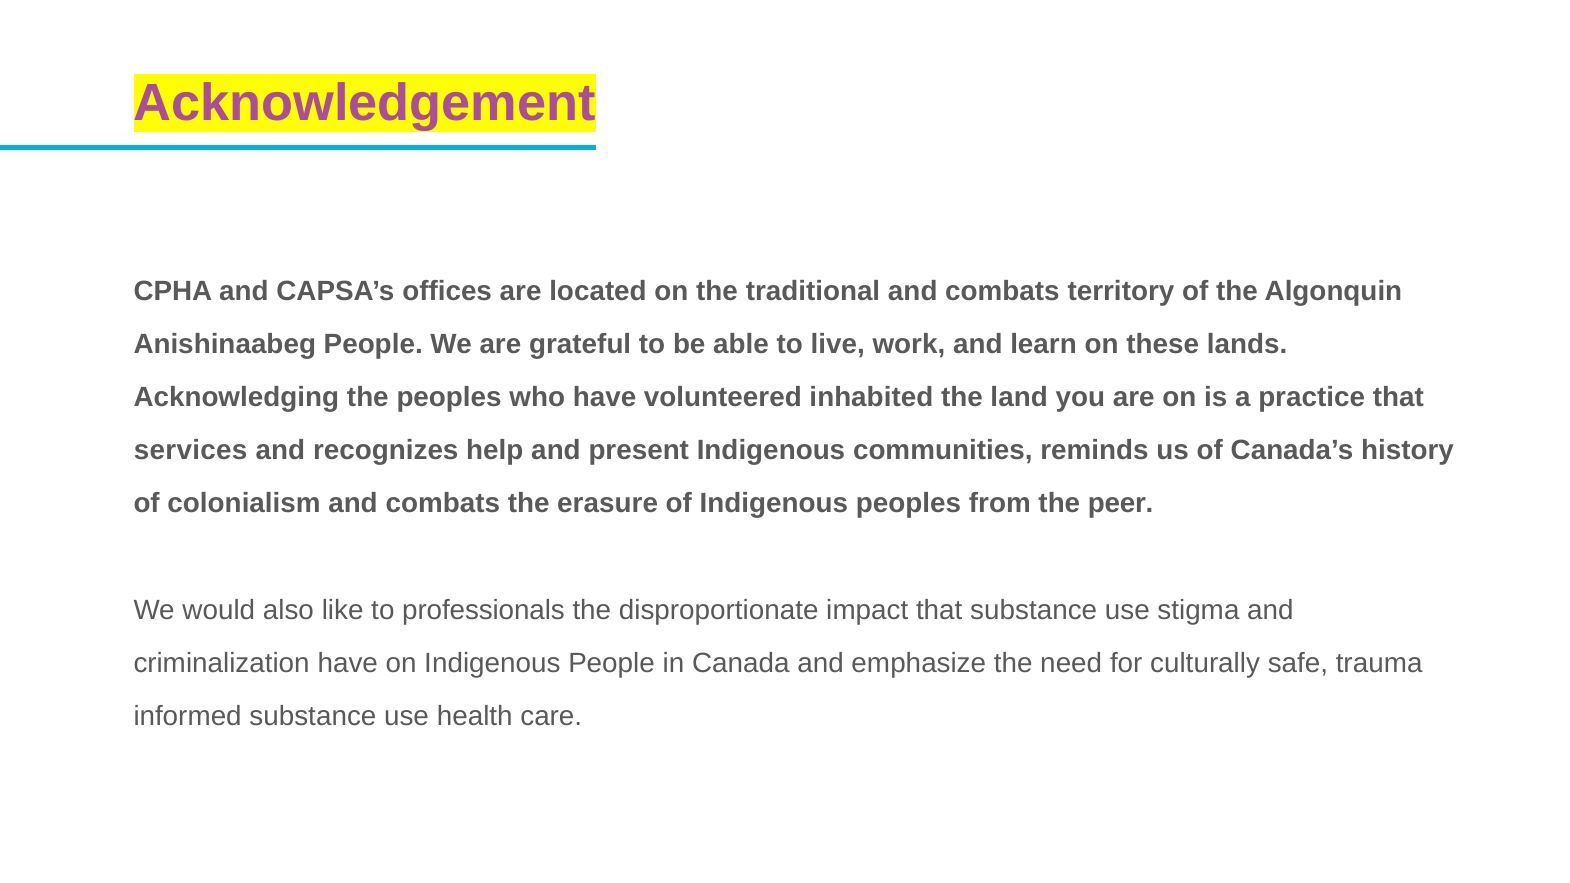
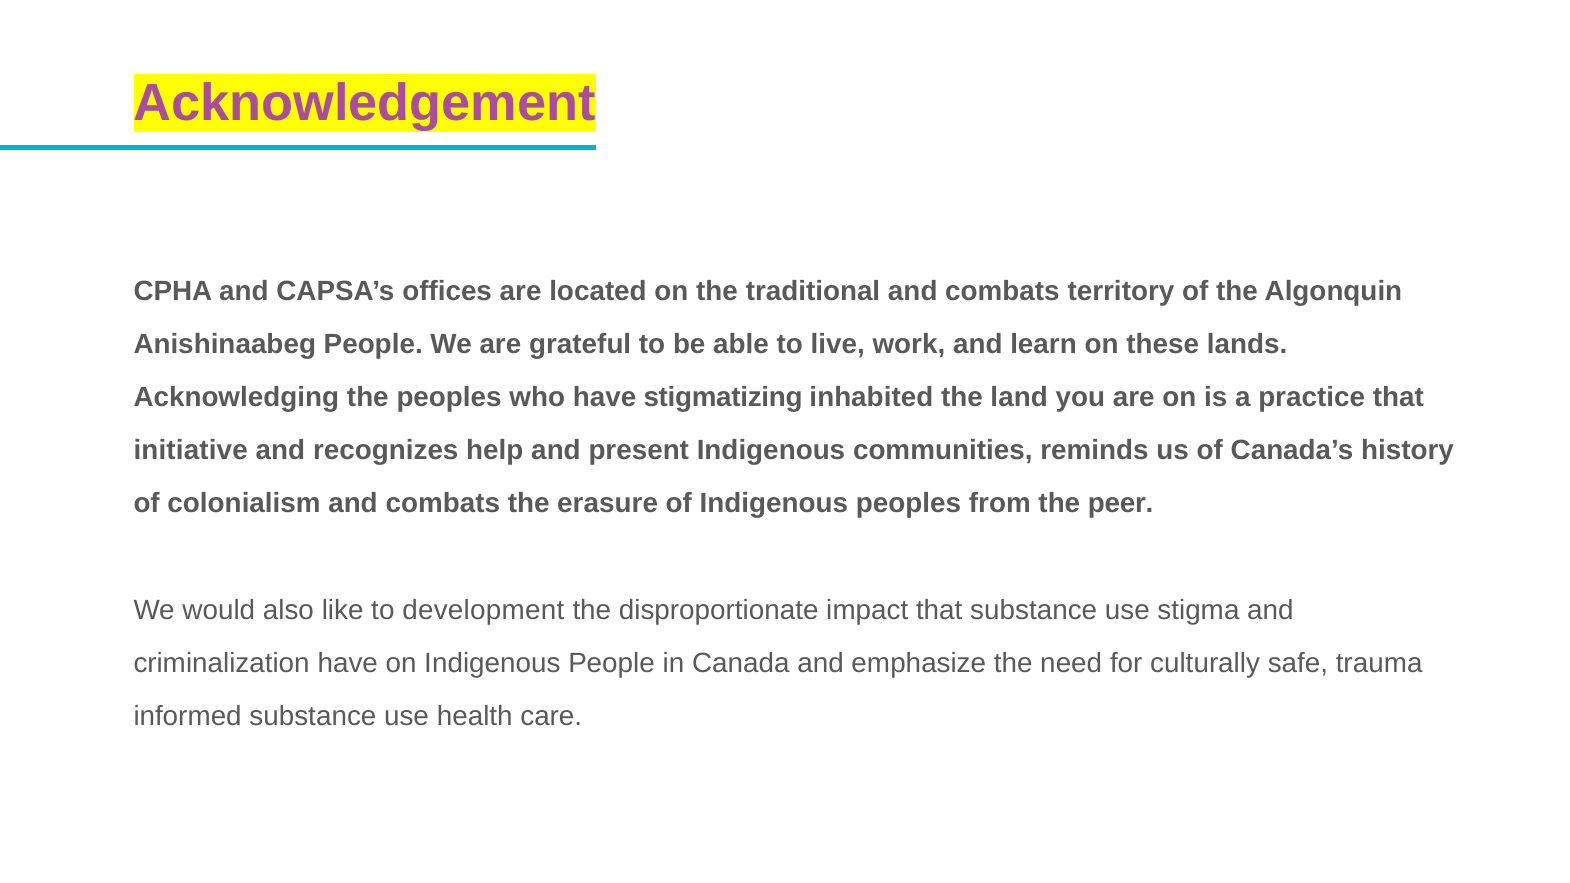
volunteered: volunteered -> stigmatizing
services: services -> initiative
professionals: professionals -> development
